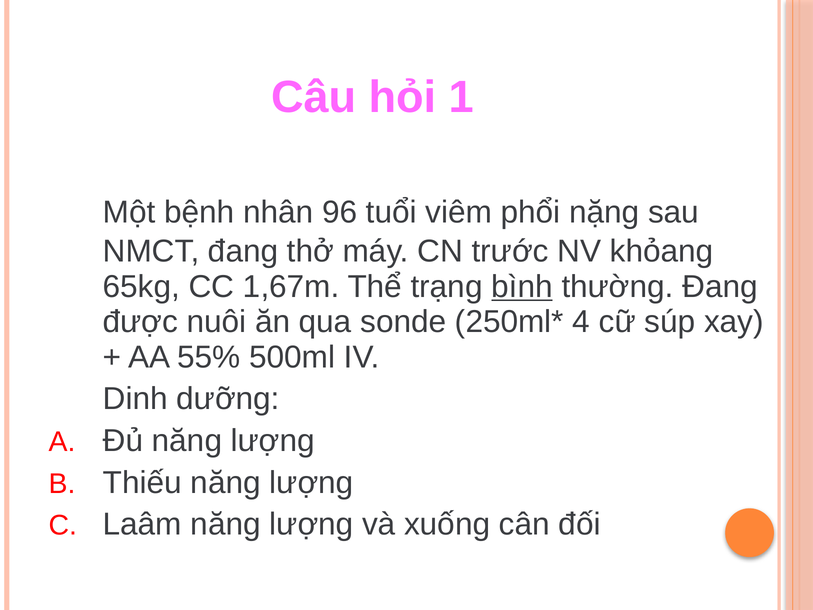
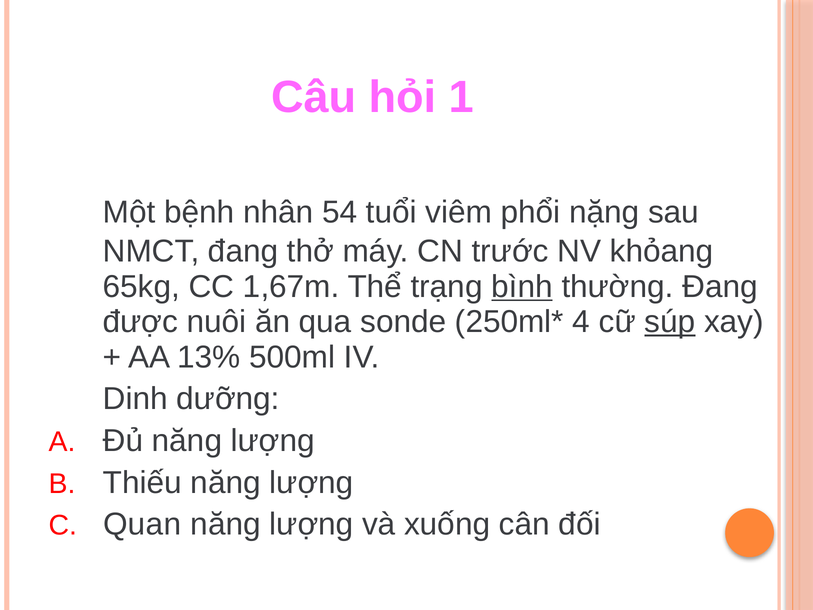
96: 96 -> 54
súp underline: none -> present
55%: 55% -> 13%
Laâm: Laâm -> Quan
